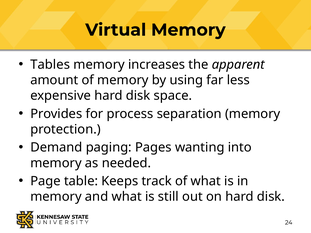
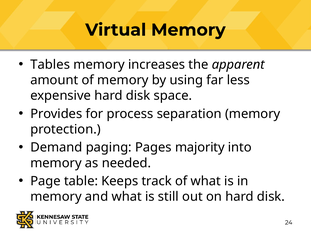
wanting: wanting -> majority
